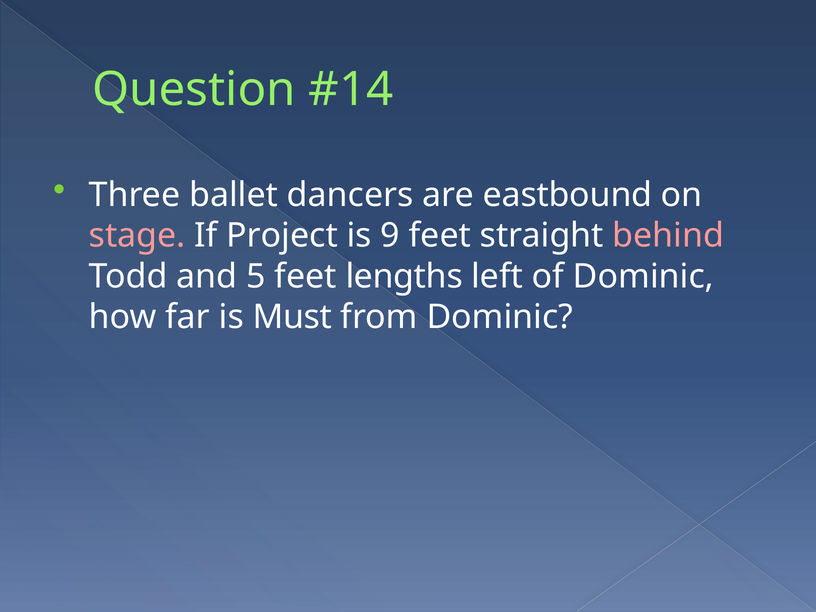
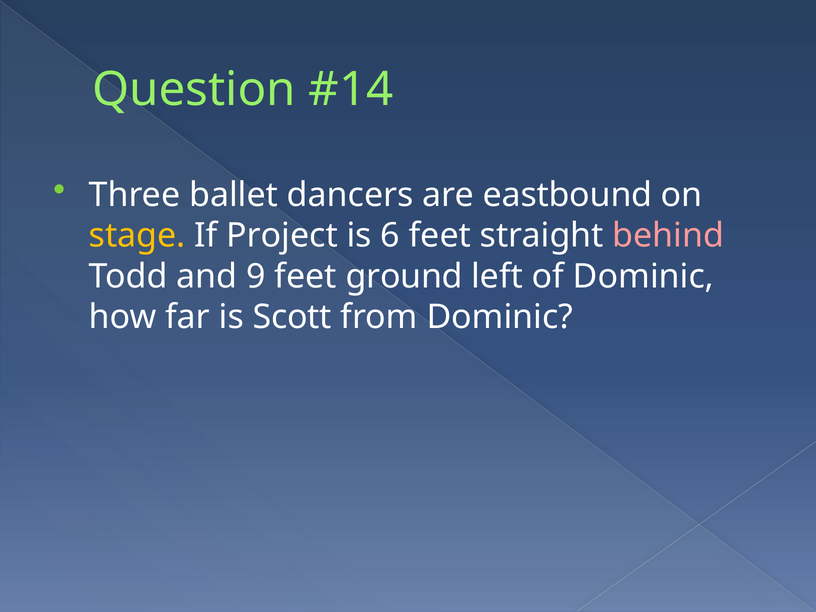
stage colour: pink -> yellow
9: 9 -> 6
5: 5 -> 9
lengths: lengths -> ground
Must: Must -> Scott
